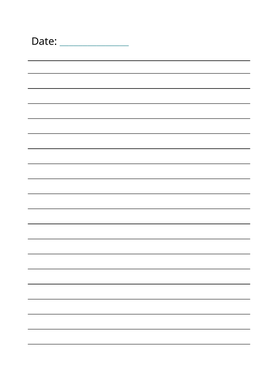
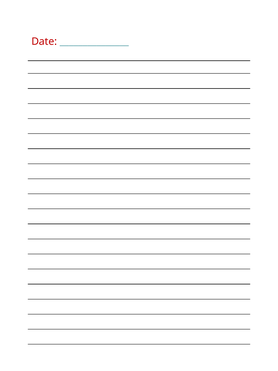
Date colour: black -> red
